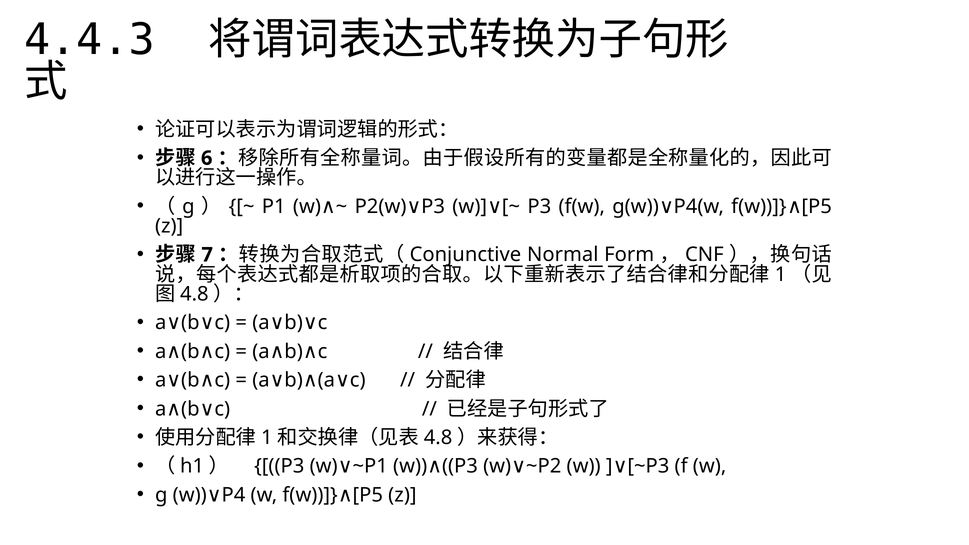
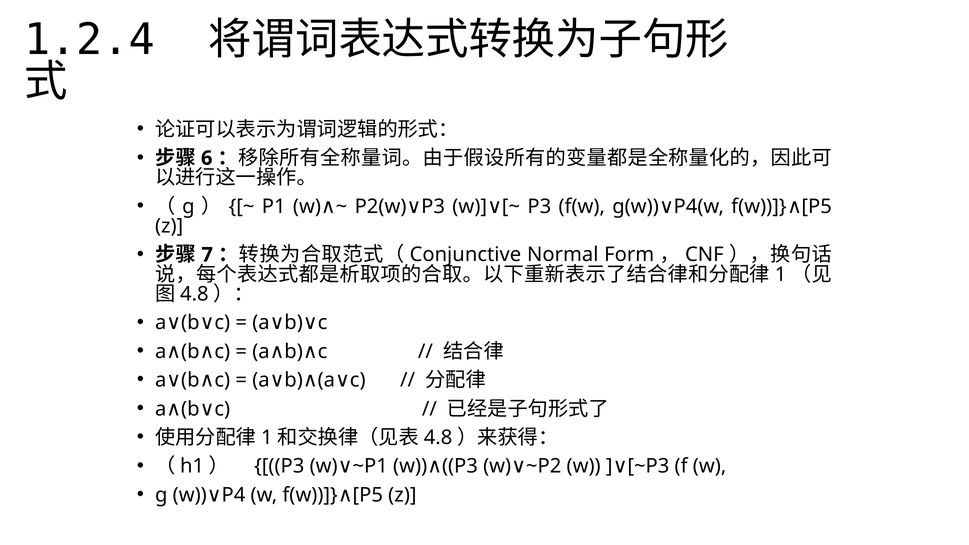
4.4.3: 4.4.3 -> 1.2.4
